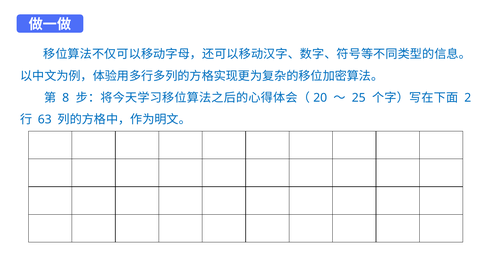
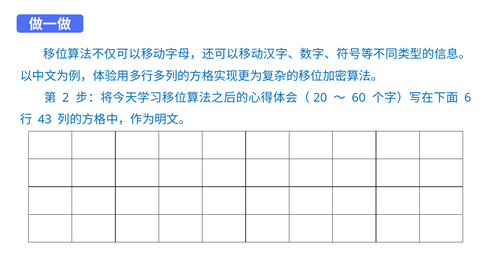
8: 8 -> 2
25: 25 -> 60
2: 2 -> 6
63: 63 -> 43
